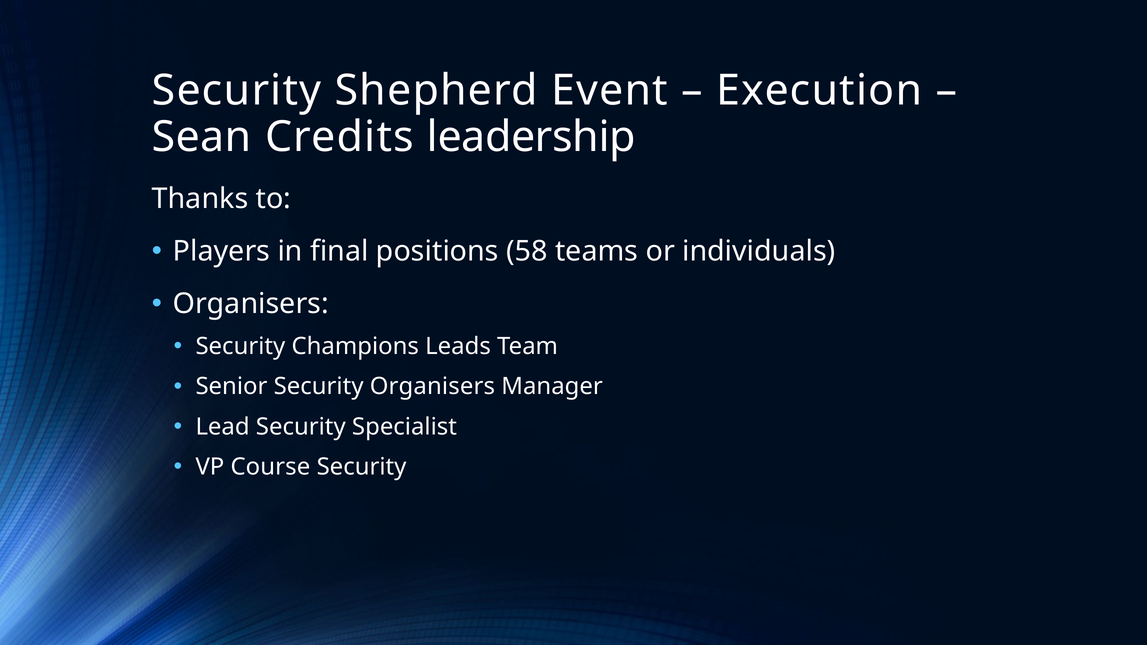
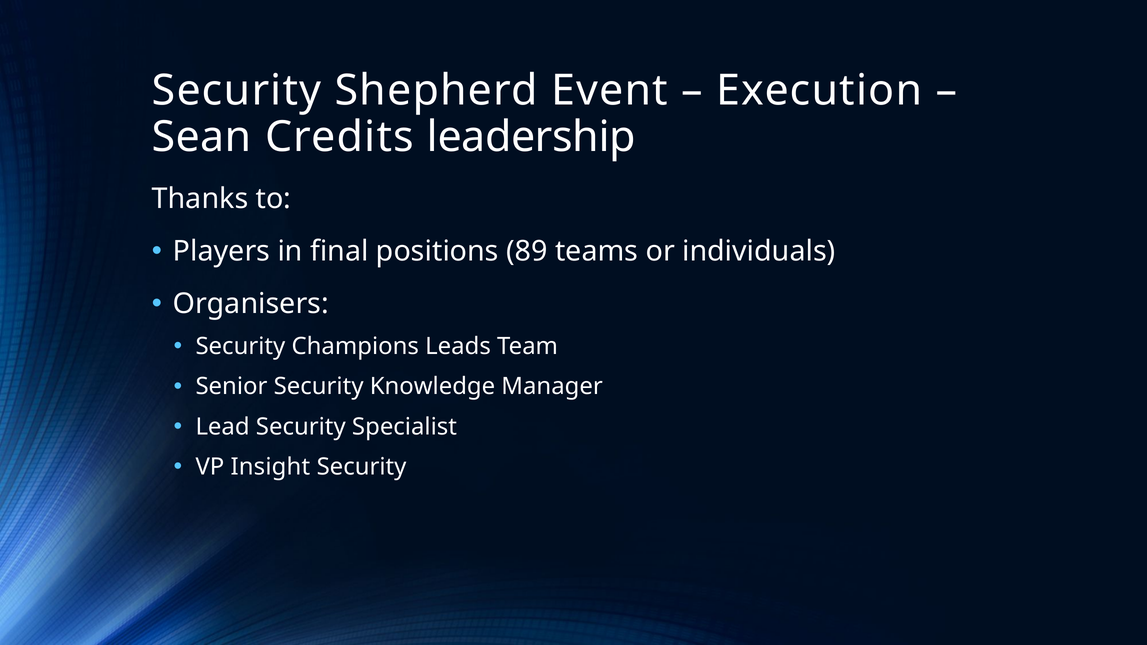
58: 58 -> 89
Security Organisers: Organisers -> Knowledge
Course: Course -> Insight
